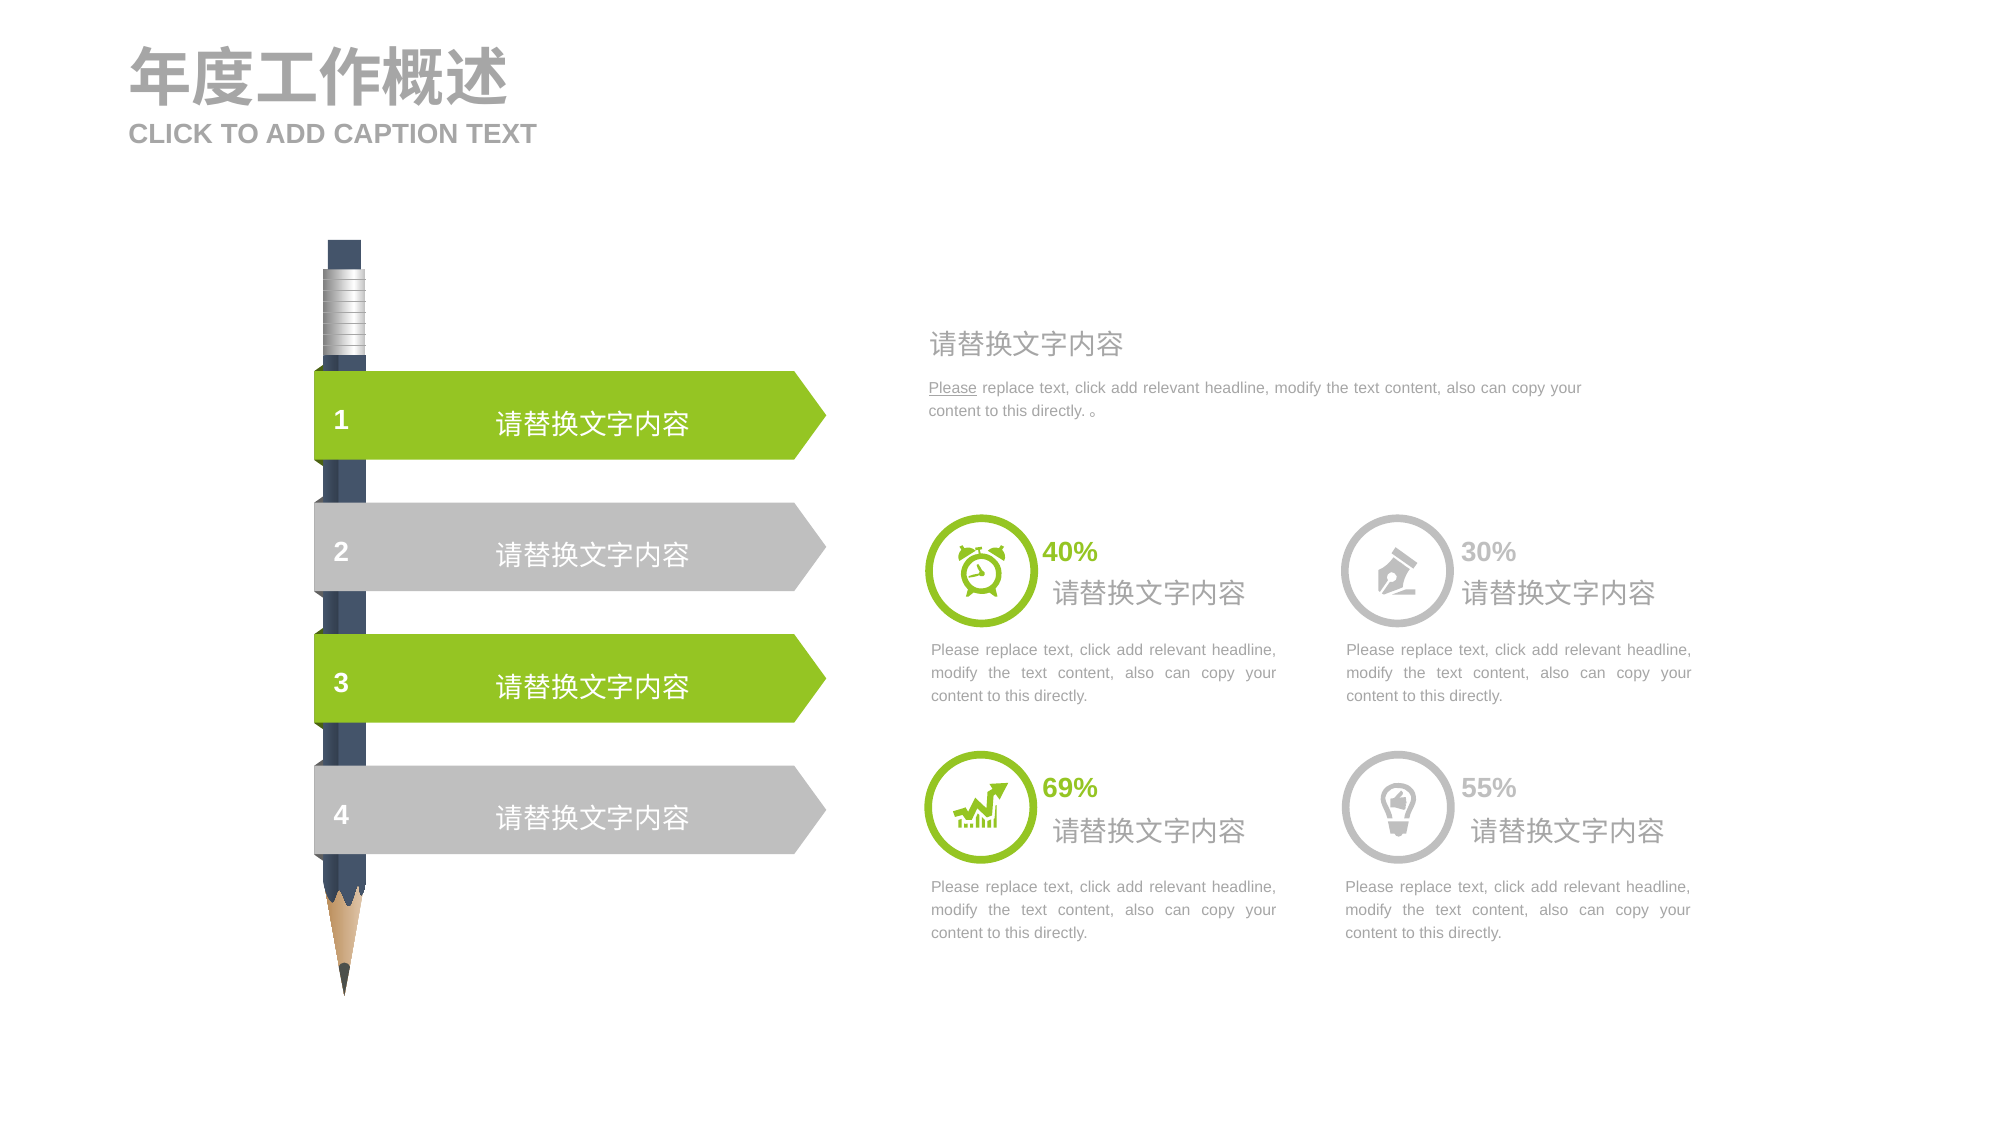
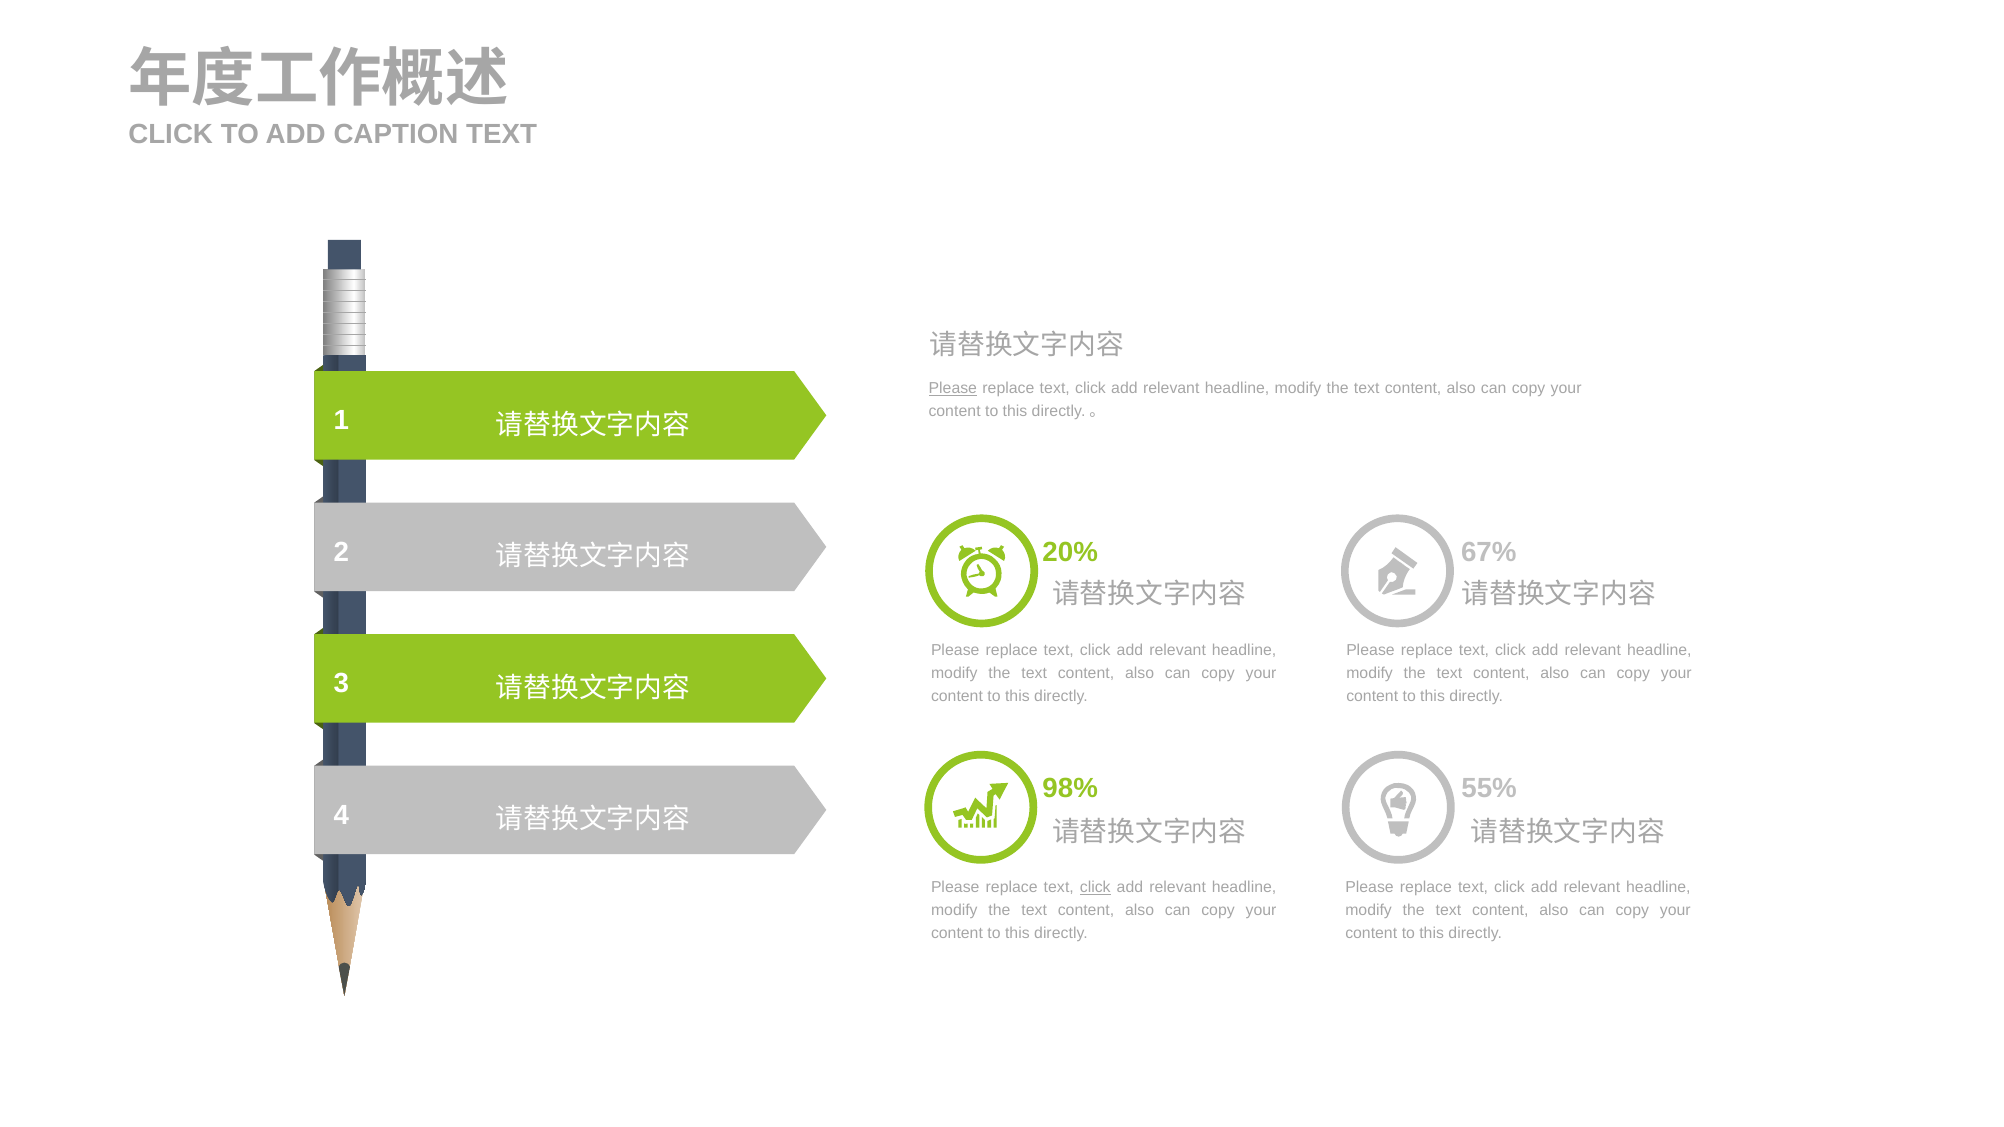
40%: 40% -> 20%
30%: 30% -> 67%
69%: 69% -> 98%
click at (1095, 888) underline: none -> present
